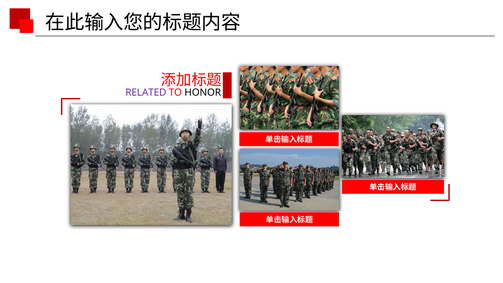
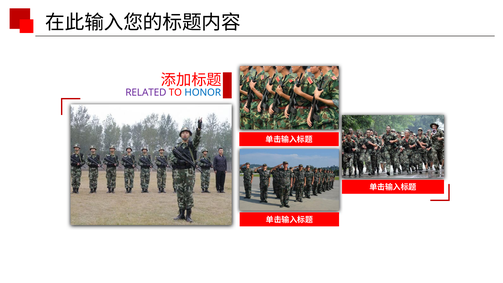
HONOR colour: black -> blue
